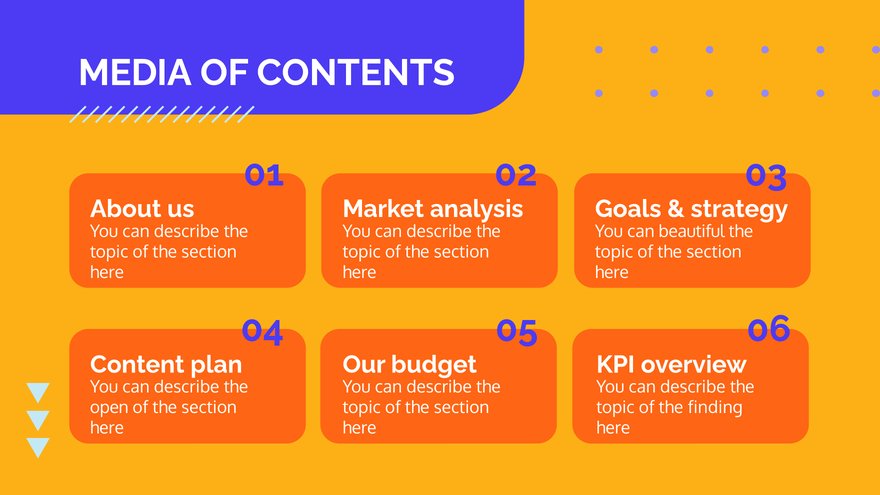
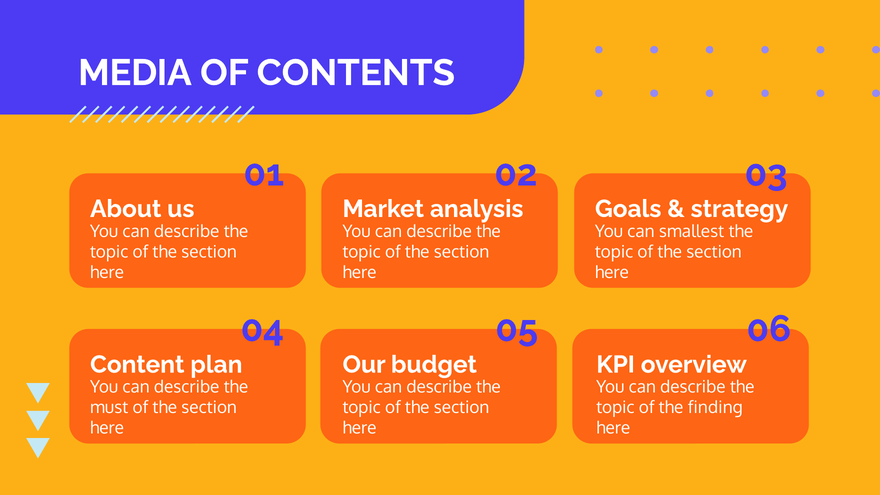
beautiful: beautiful -> smallest
open: open -> must
